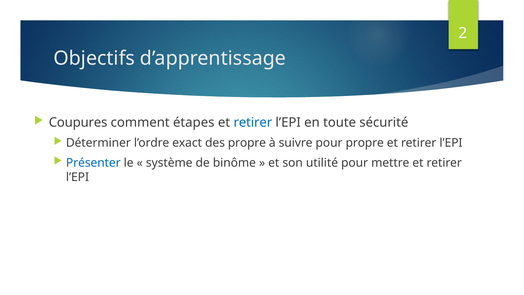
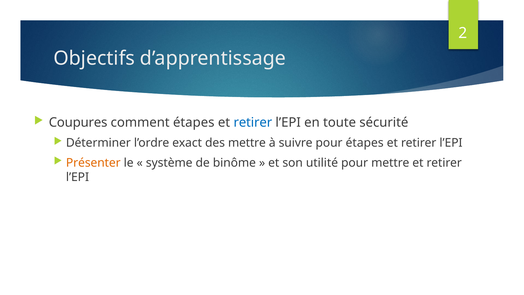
des propre: propre -> mettre
pour propre: propre -> étapes
Présenter colour: blue -> orange
